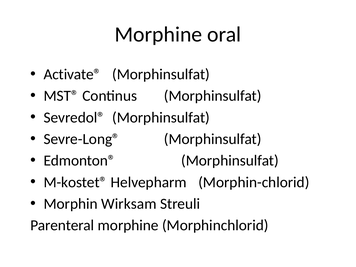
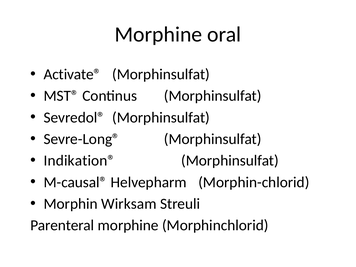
Edmonton®: Edmonton® -> Indikation®
M-kostet®: M-kostet® -> M-causal®
